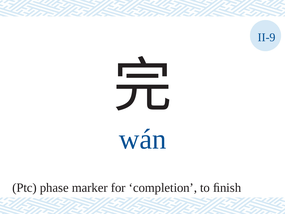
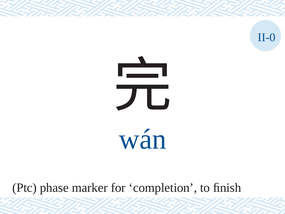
II-9: II-9 -> II-0
